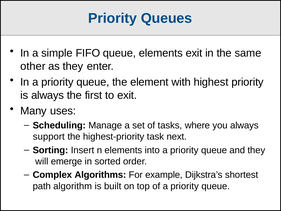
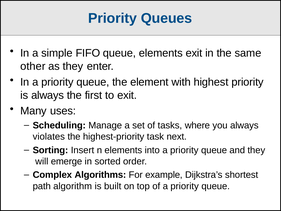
support: support -> violates
